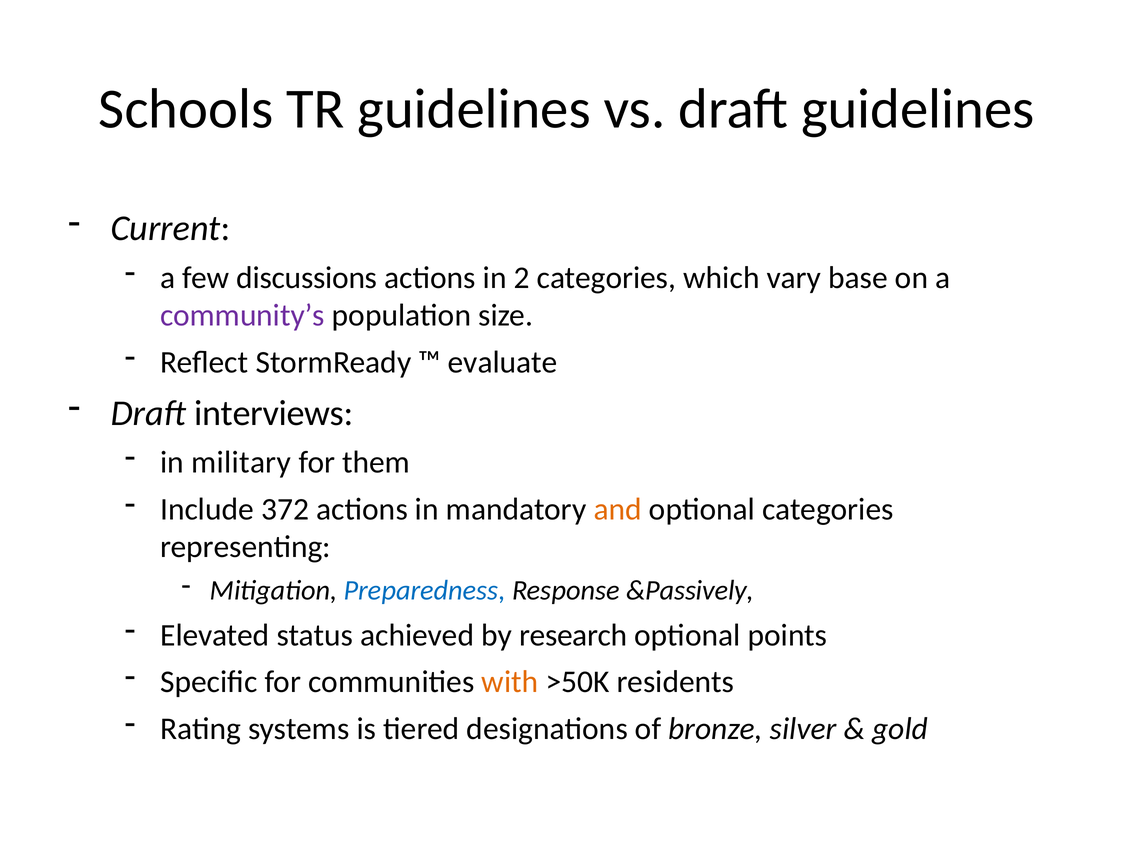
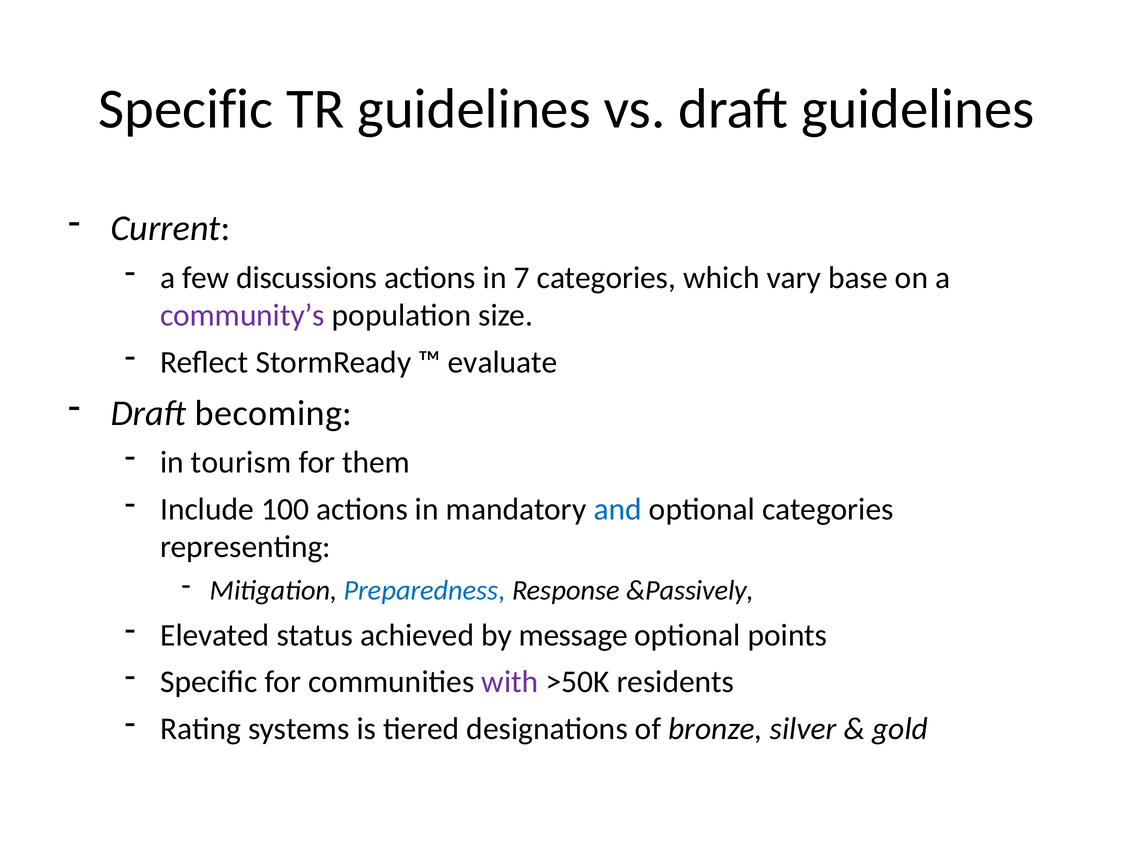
Schools at (186, 109): Schools -> Specific
2: 2 -> 7
interviews: interviews -> becoming
military: military -> tourism
372: 372 -> 100
and colour: orange -> blue
research: research -> message
with colour: orange -> purple
